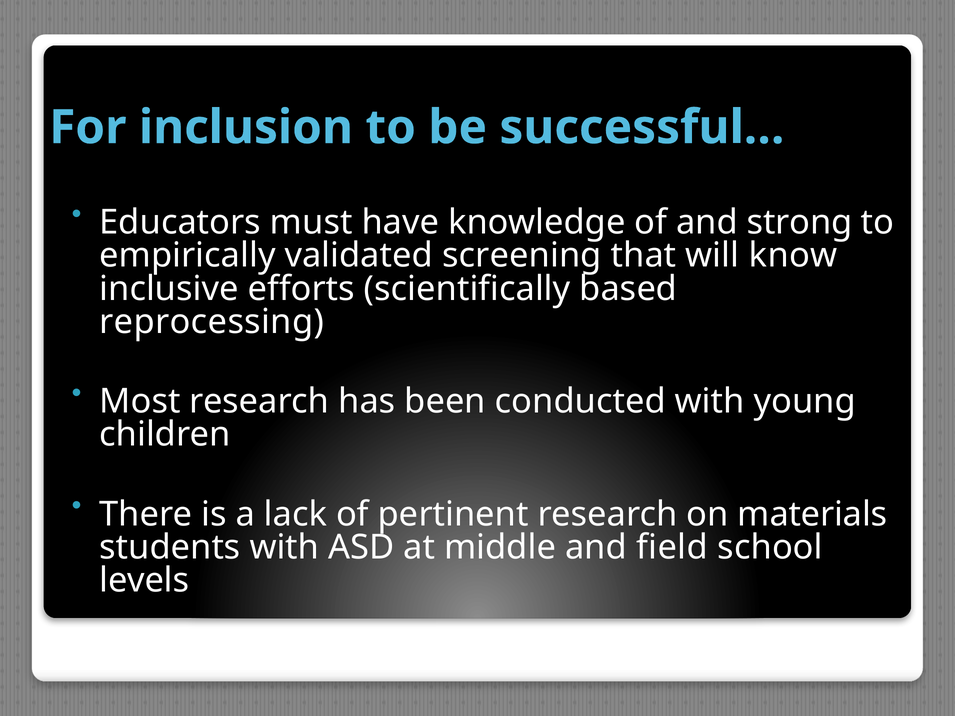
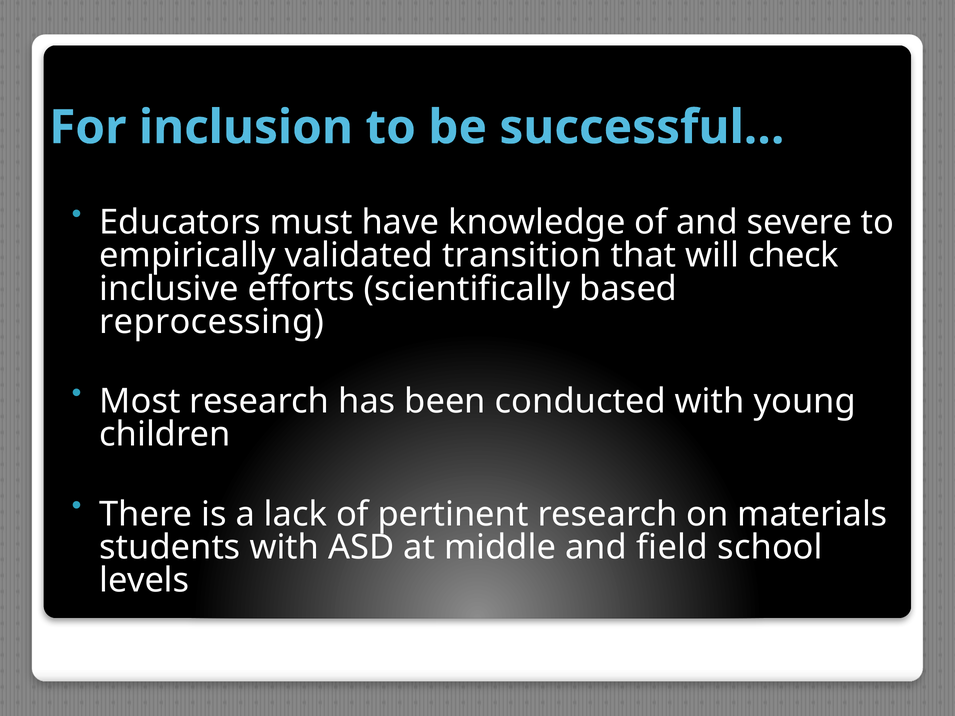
strong: strong -> severe
screening: screening -> transition
know: know -> check
